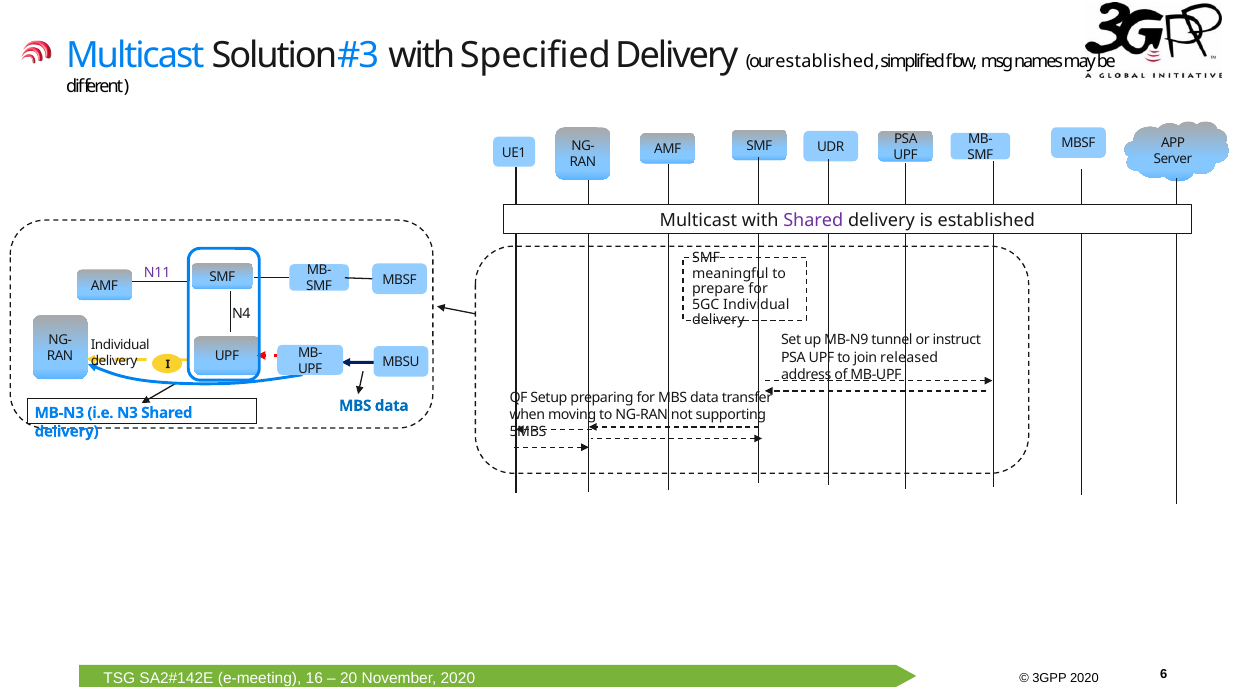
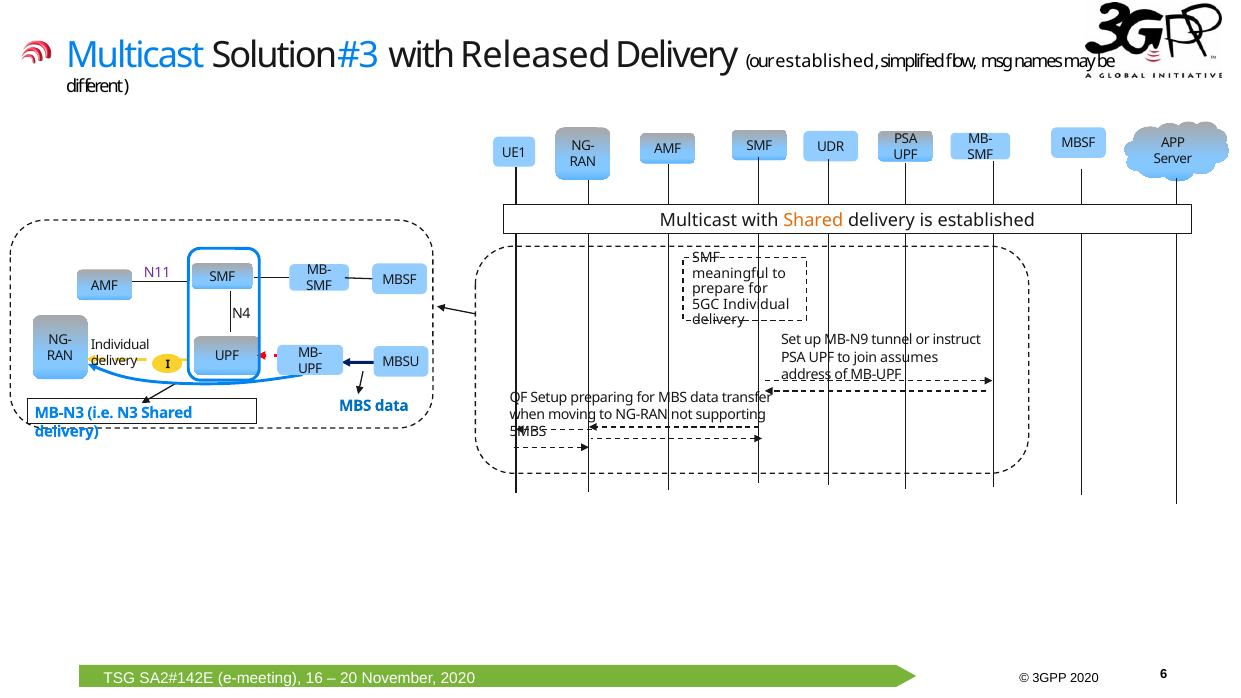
Specified: Specified -> Released
Shared at (813, 220) colour: purple -> orange
released: released -> assumes
